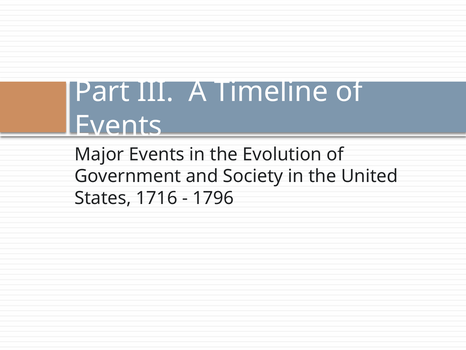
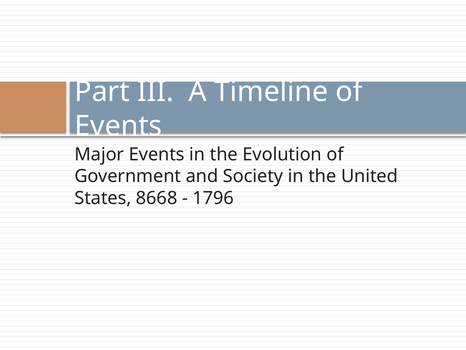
1716: 1716 -> 8668
